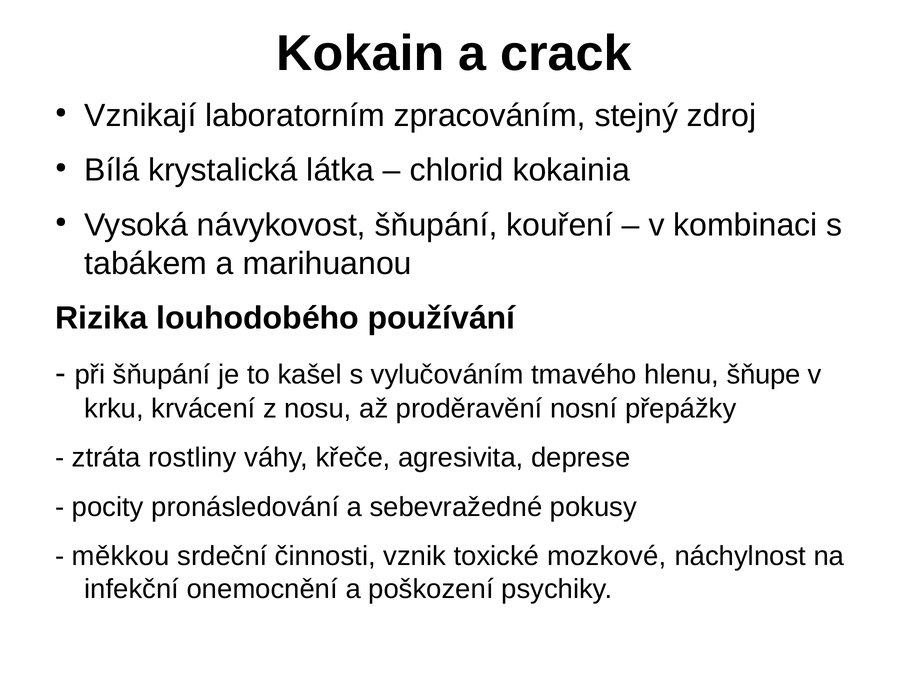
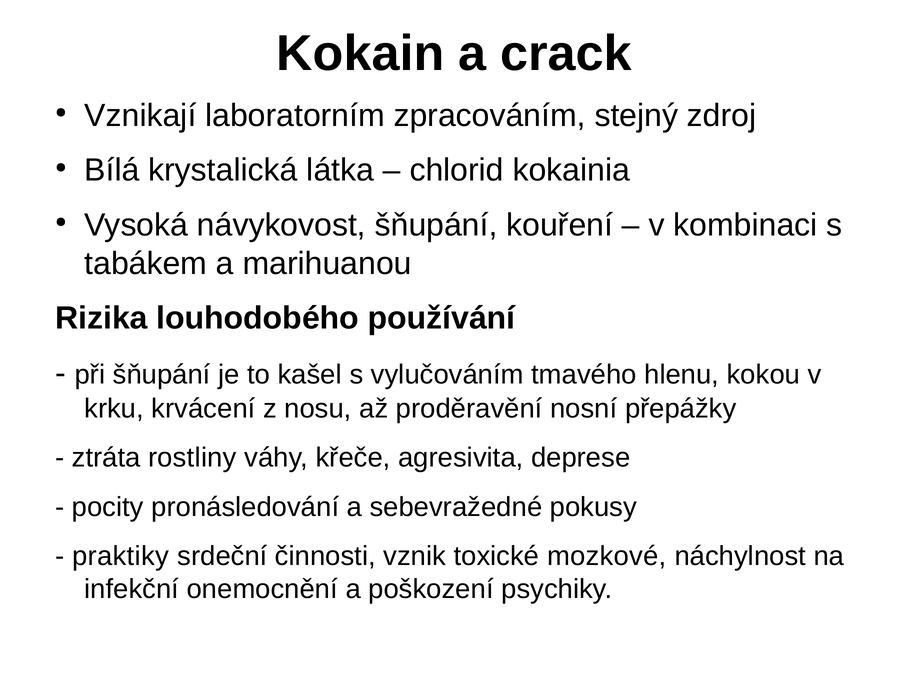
šňupe: šňupe -> kokou
měkkou: měkkou -> praktiky
